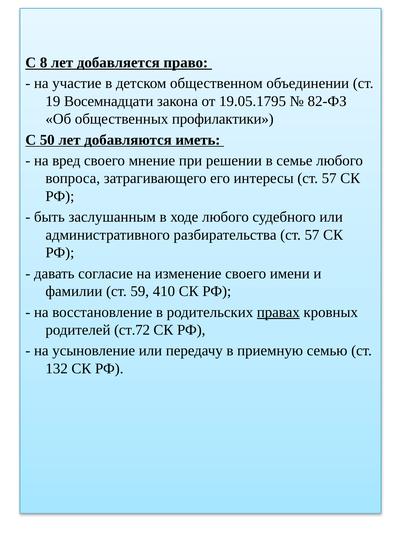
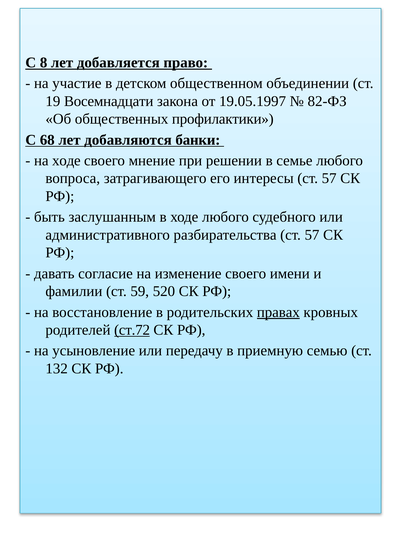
19.05.1795: 19.05.1795 -> 19.05.1997
50: 50 -> 68
иметь: иметь -> банки
на вред: вред -> ходе
410: 410 -> 520
ст.72 underline: none -> present
